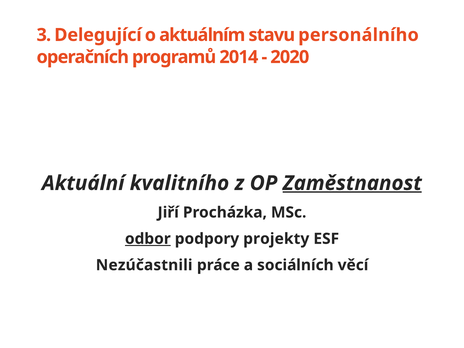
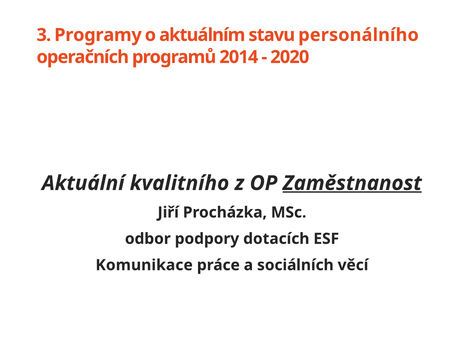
Delegující: Delegující -> Programy
odbor underline: present -> none
projekty: projekty -> dotacích
Nezúčastnili: Nezúčastnili -> Komunikace
